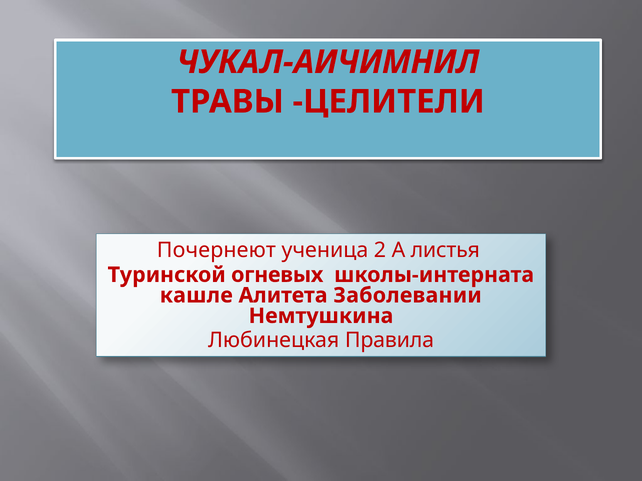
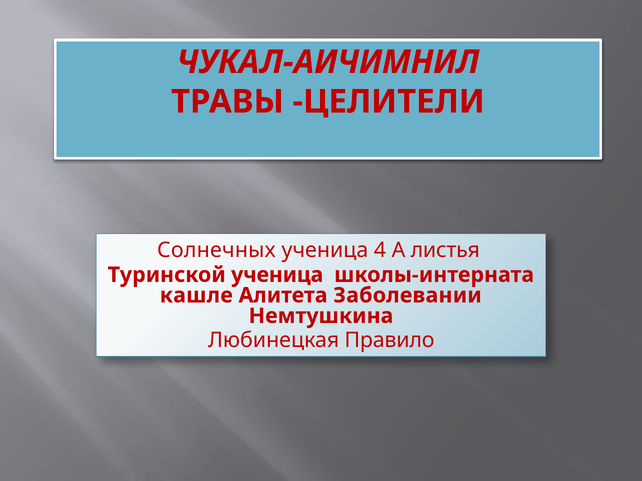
Почернеют: Почернеют -> Солнечных
2: 2 -> 4
Туринской огневых: огневых -> ученица
Правила: Правила -> Правило
